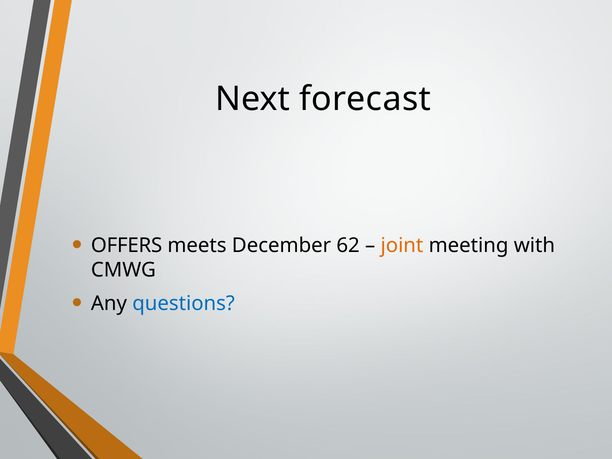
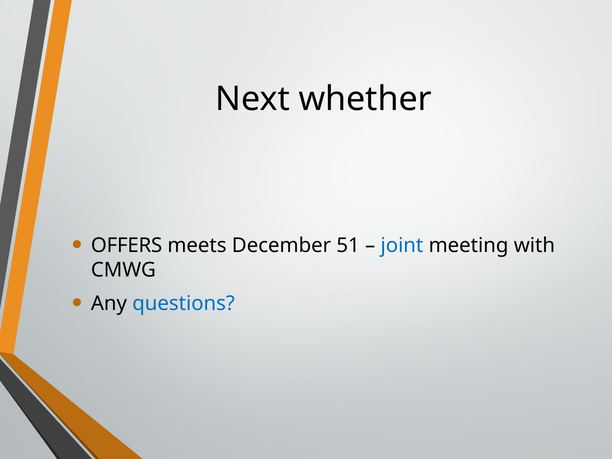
forecast: forecast -> whether
62: 62 -> 51
joint colour: orange -> blue
